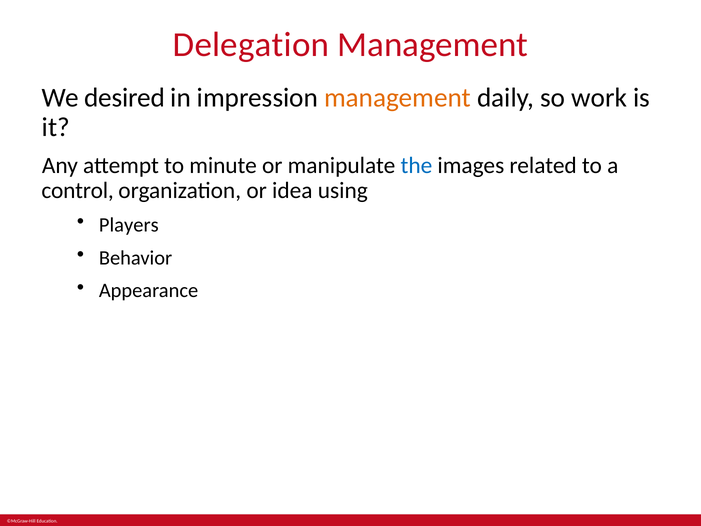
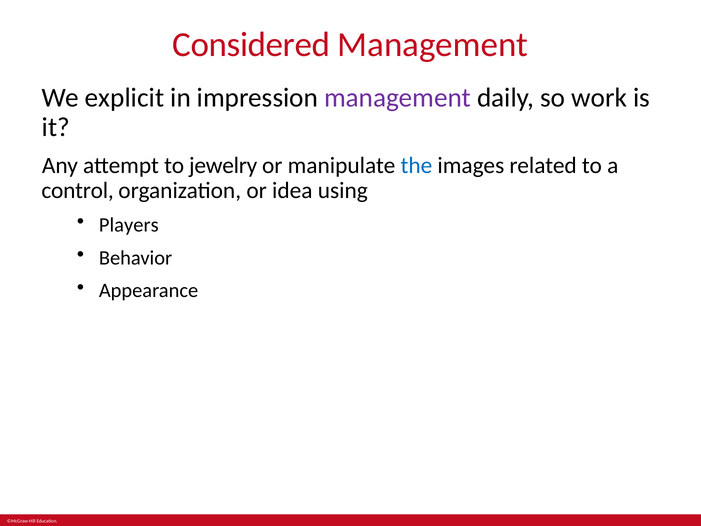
Delegation: Delegation -> Considered
desired: desired -> explicit
management at (398, 98) colour: orange -> purple
minute: minute -> jewelry
